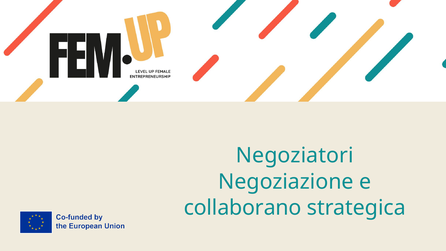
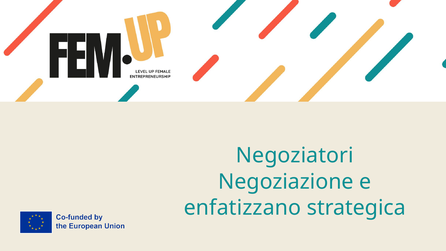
collaborano: collaborano -> enfatizzano
